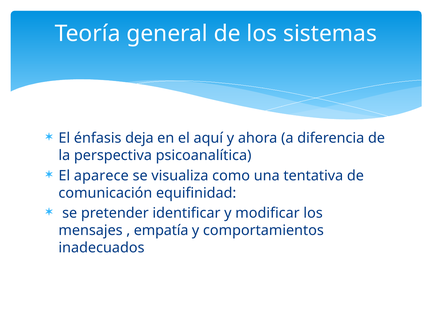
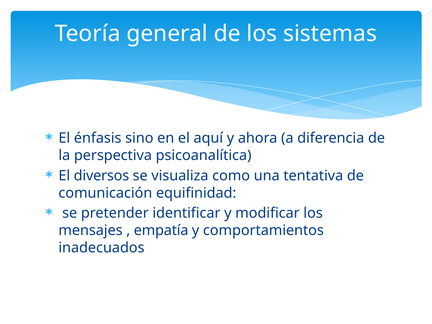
deja: deja -> sino
aparece: aparece -> diversos
